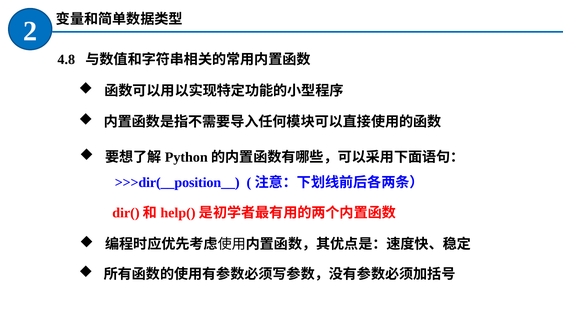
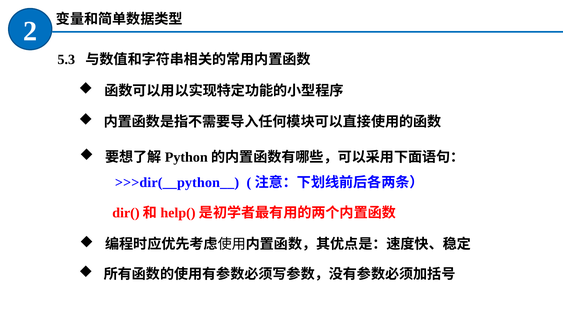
4.8: 4.8 -> 5.3
>>>dir(__position__: >>>dir(__position__ -> >>>dir(__python__
